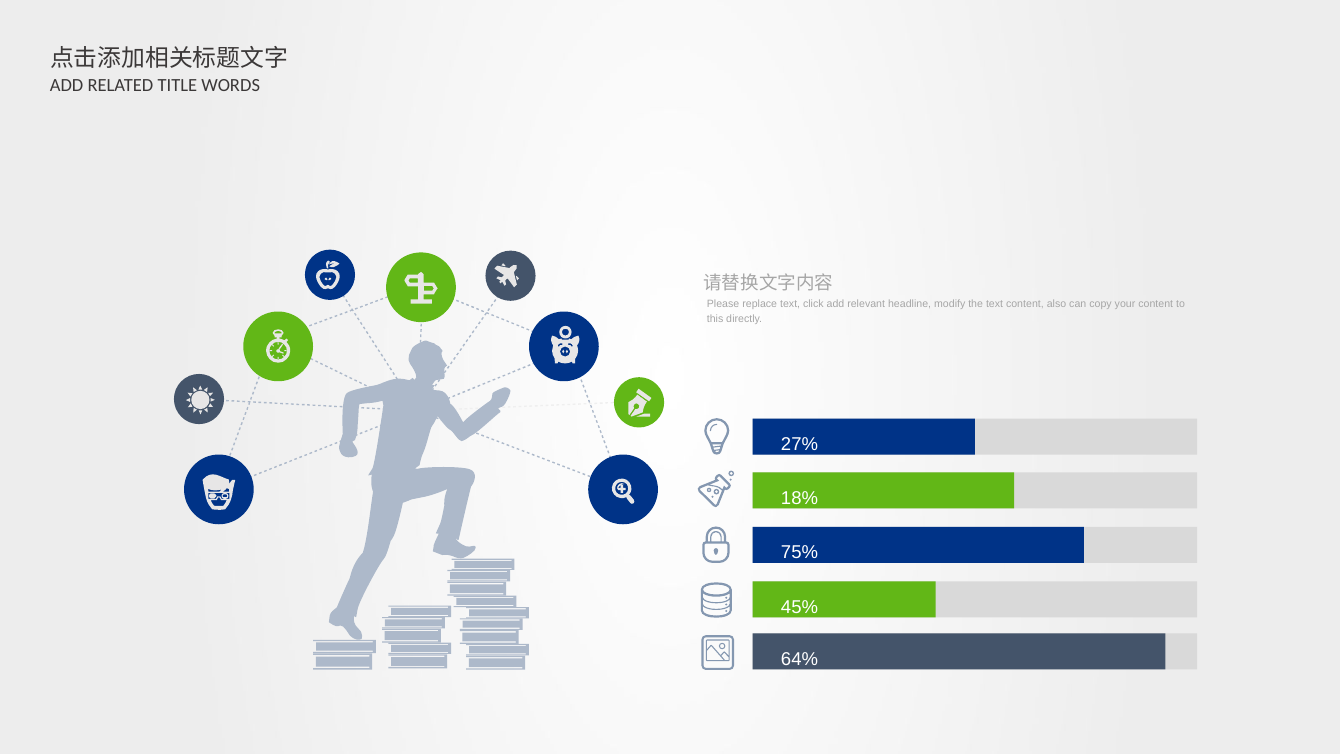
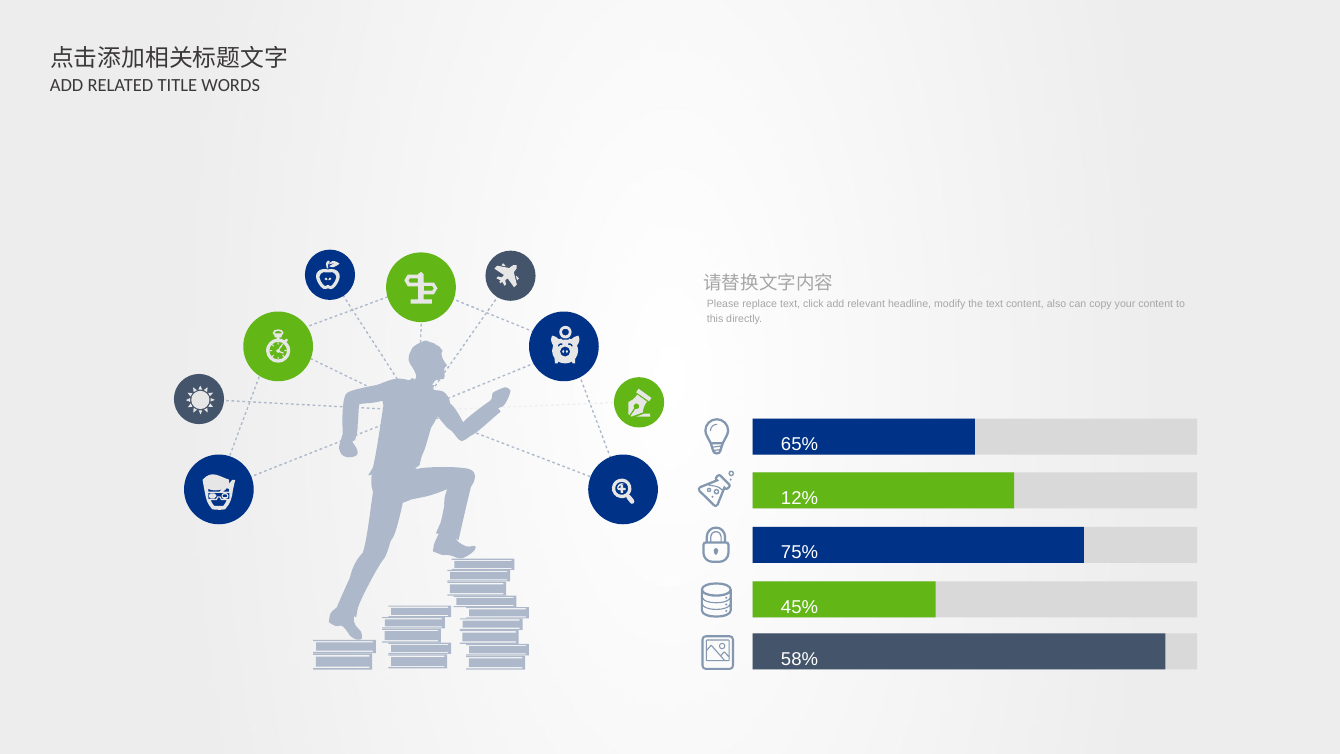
27%: 27% -> 65%
18%: 18% -> 12%
64%: 64% -> 58%
